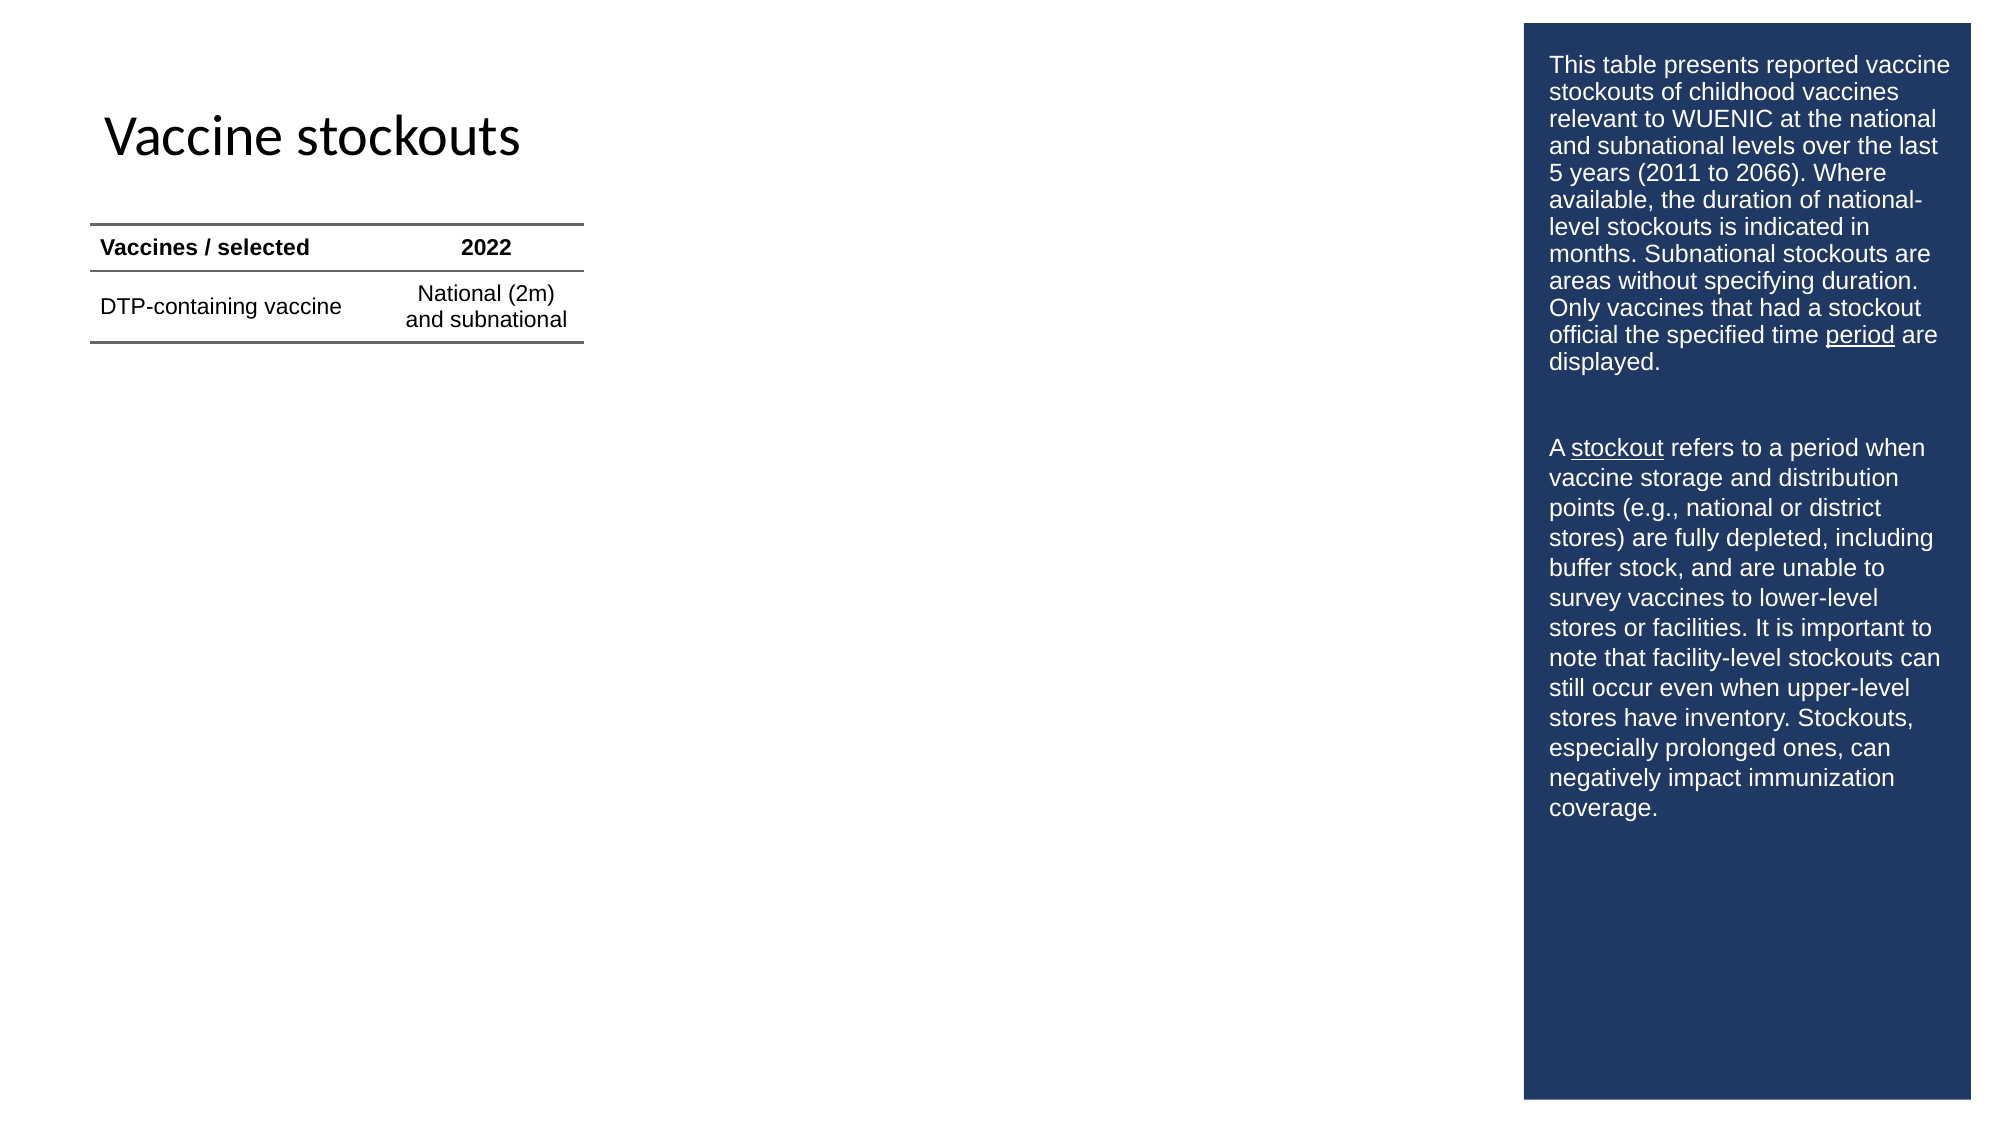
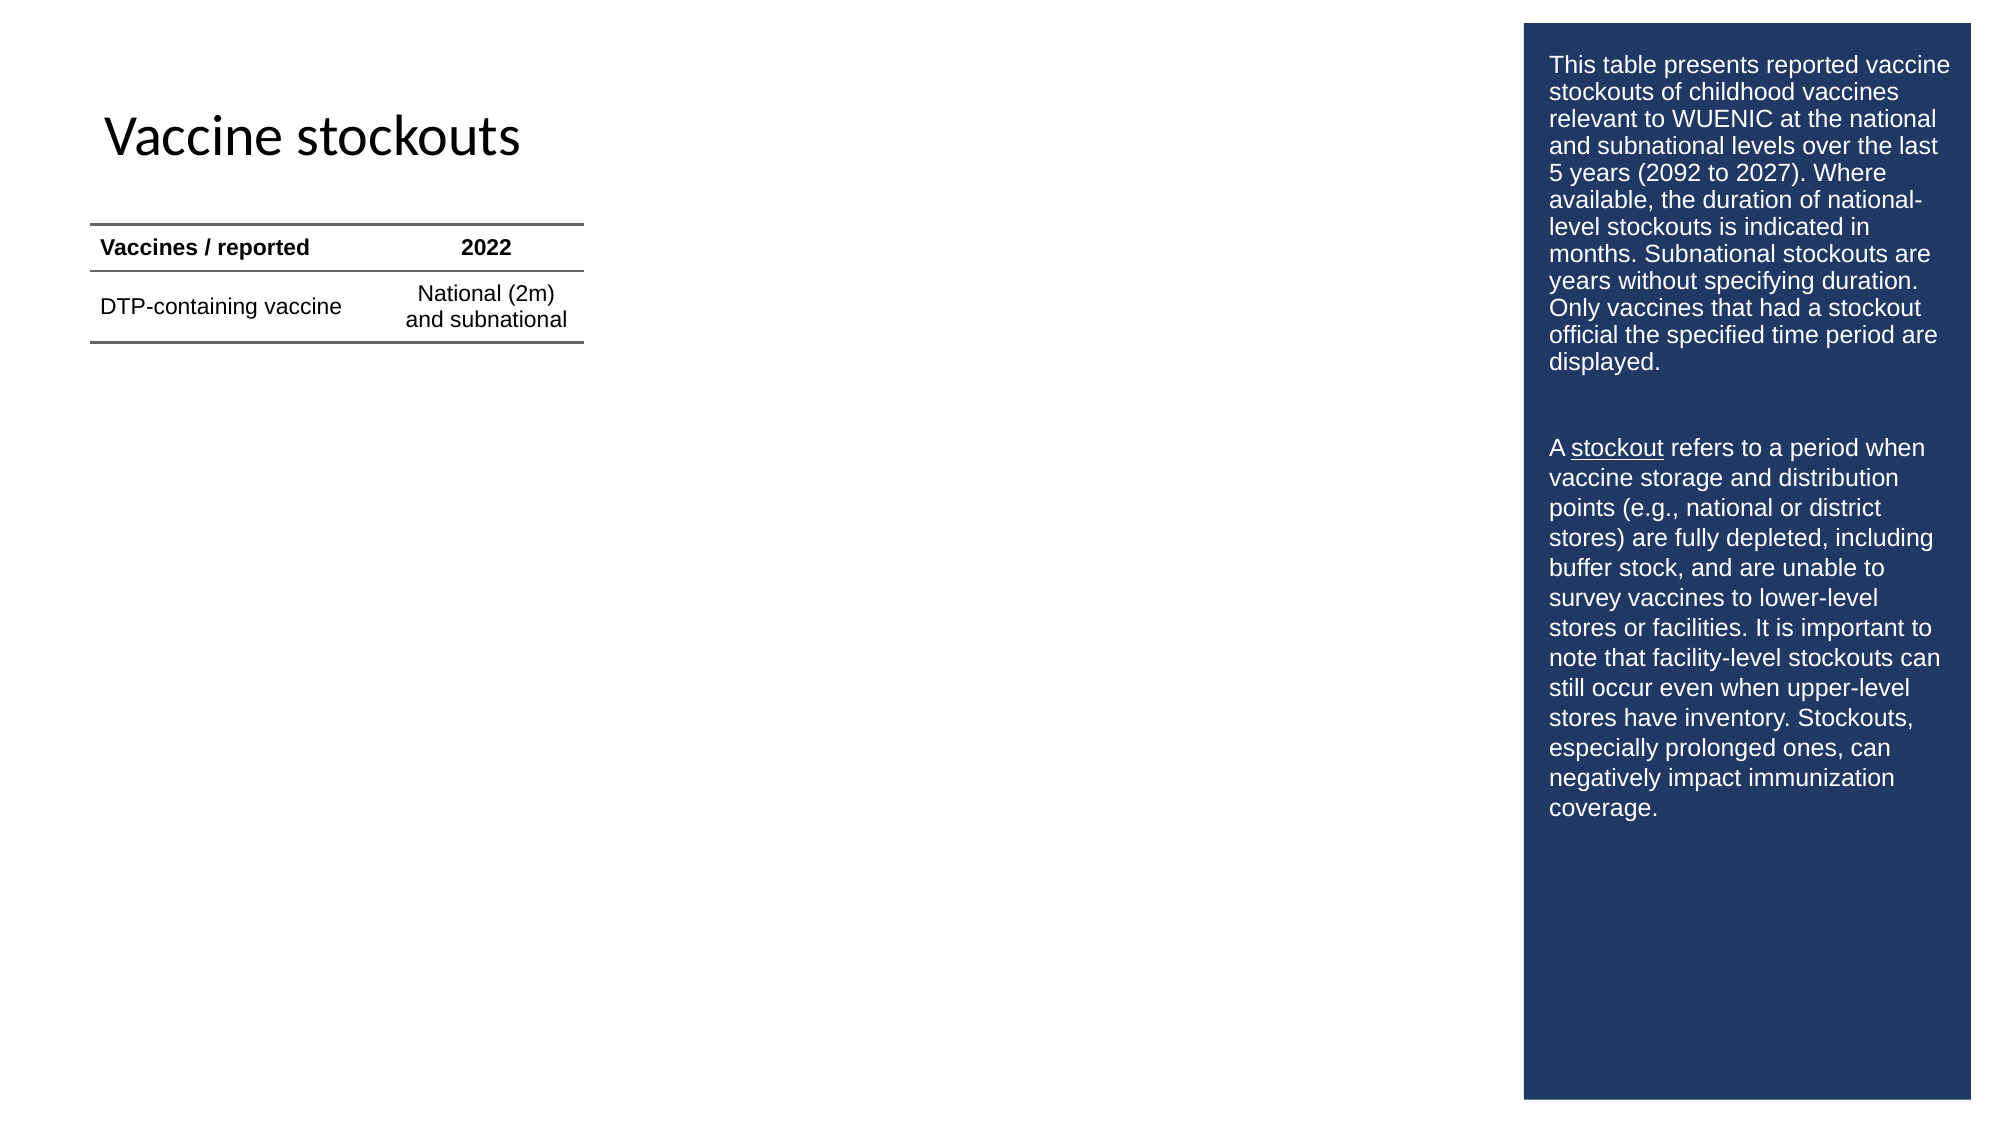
2011: 2011 -> 2092
2066: 2066 -> 2027
selected at (264, 248): selected -> reported
areas at (1580, 281): areas -> years
period at (1860, 335) underline: present -> none
